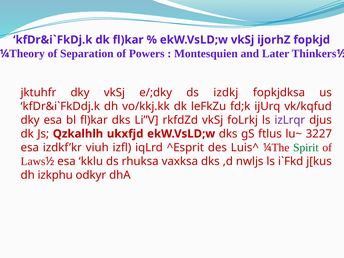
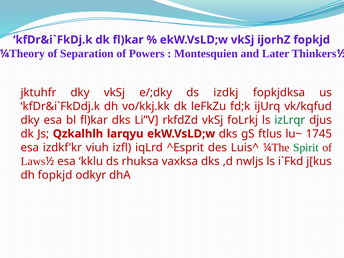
izLrqr colour: purple -> green
ukxfjd: ukxfjd -> larqyu
3227: 3227 -> 1745
dh izkphu: izkphu -> fopkjd
